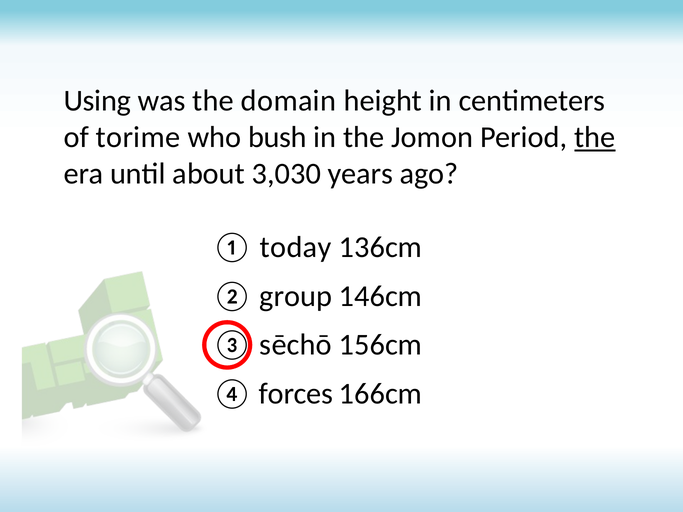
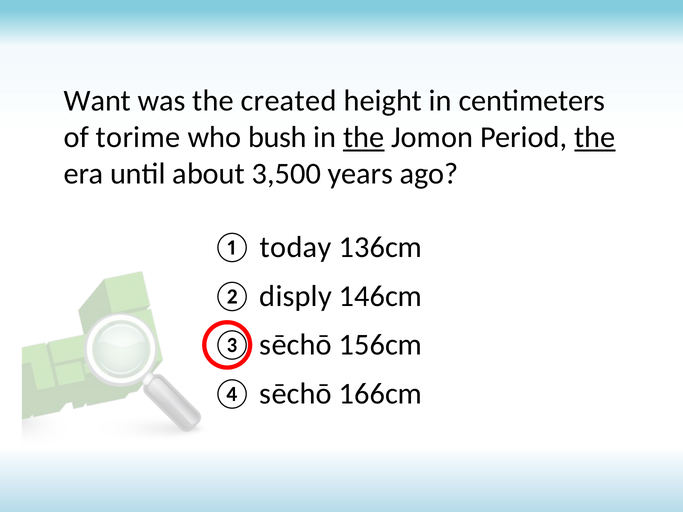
Using: Using -> Want
domain: domain -> created
the at (364, 137) underline: none -> present
3,030: 3,030 -> 3,500
group: group -> disply
④ forces: forces -> sēchō
